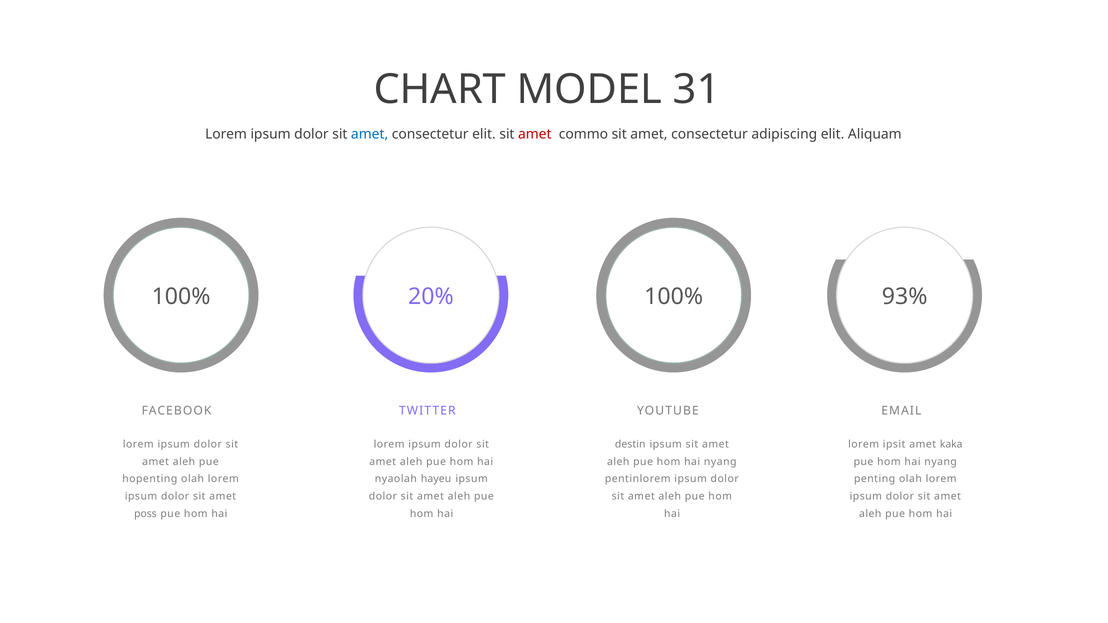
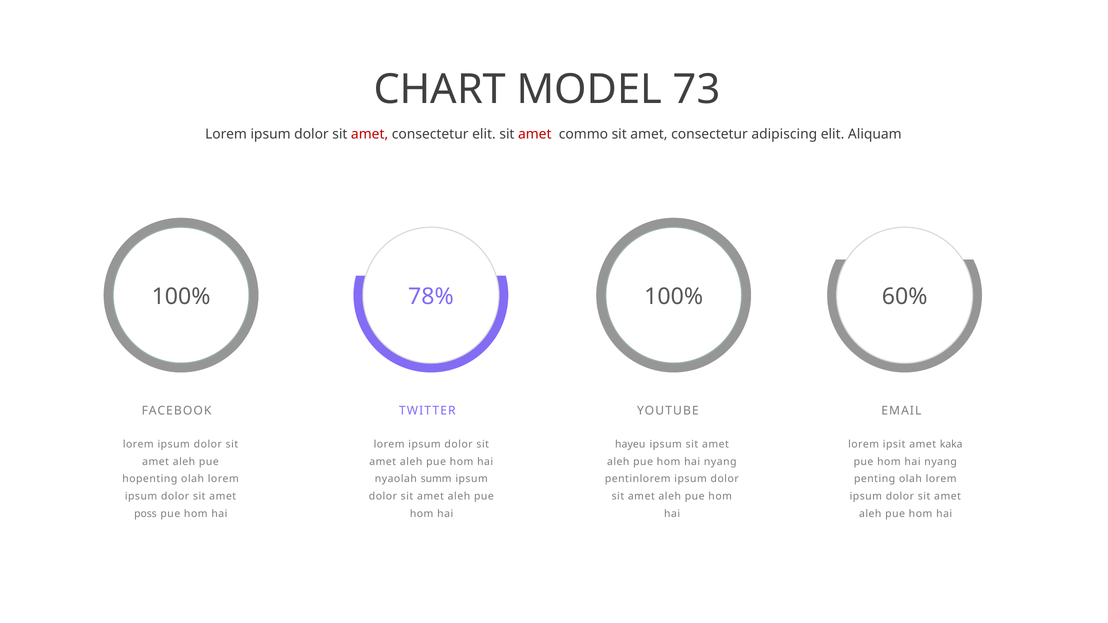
31: 31 -> 73
amet at (370, 134) colour: blue -> red
20%: 20% -> 78%
93%: 93% -> 60%
destin: destin -> hayeu
hayeu: hayeu -> summ
